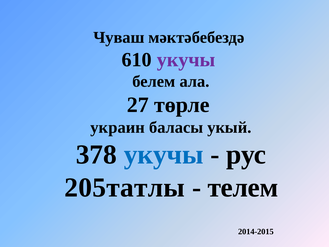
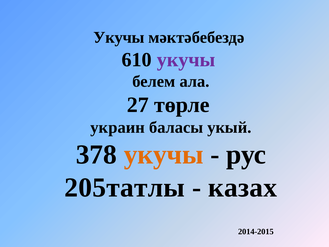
Чуваш at (119, 38): Чуваш -> Укучы
укучы at (164, 155) colour: blue -> orange
телем: телем -> казах
